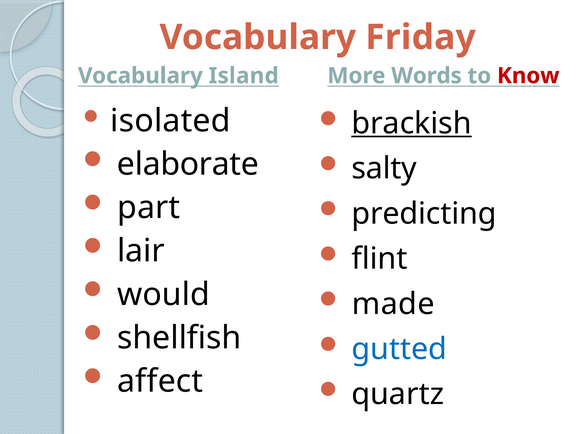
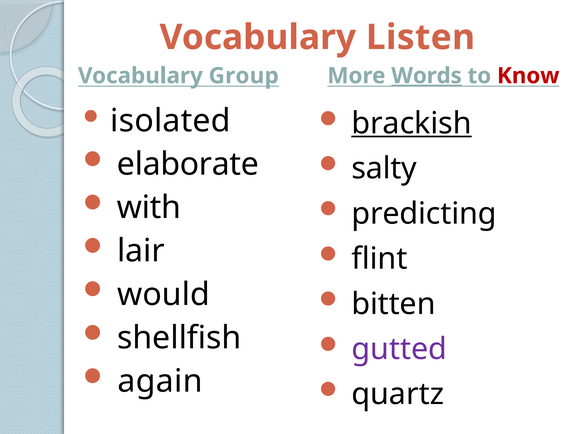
Friday: Friday -> Listen
Island: Island -> Group
Words underline: none -> present
part: part -> with
made: made -> bitten
gutted colour: blue -> purple
affect: affect -> again
